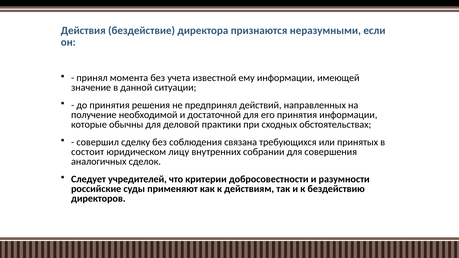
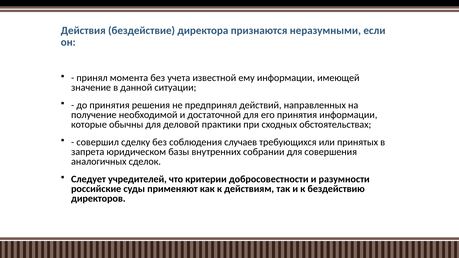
связана: связана -> случаев
состоит: состоит -> запрета
лицу: лицу -> базы
